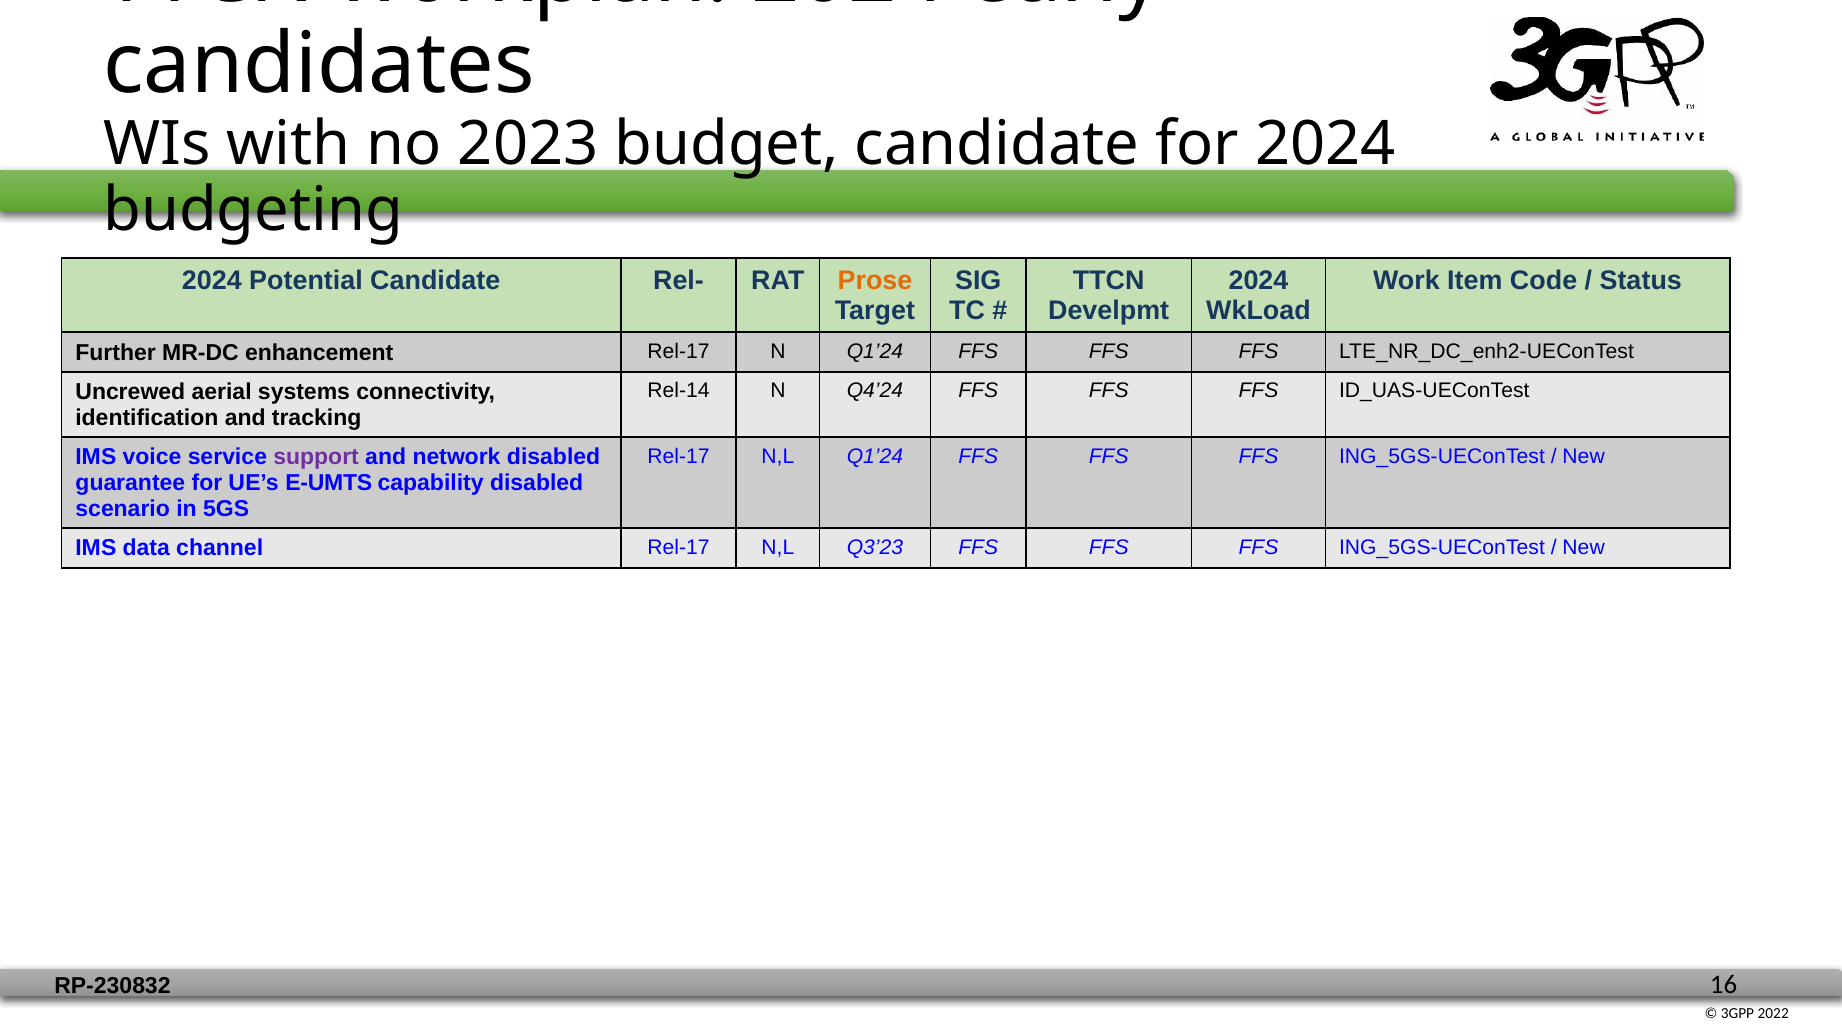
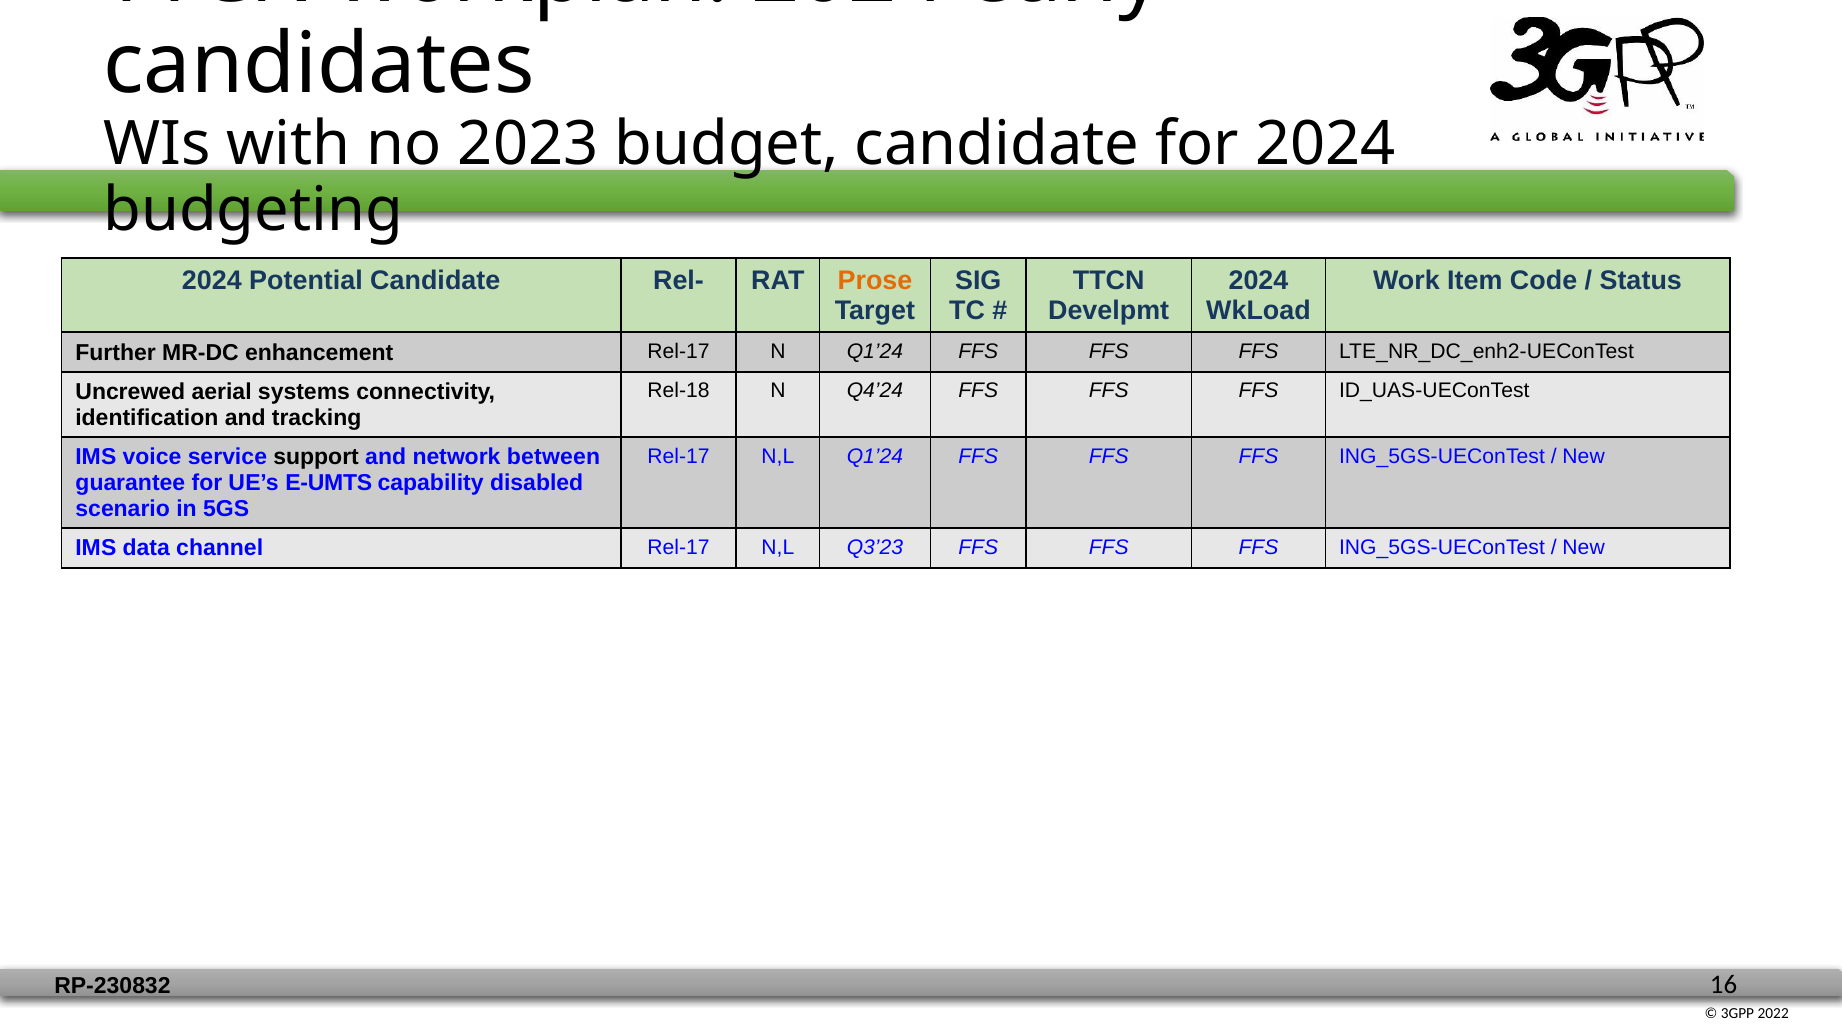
Rel-14: Rel-14 -> Rel-18
support colour: purple -> black
network disabled: disabled -> between
